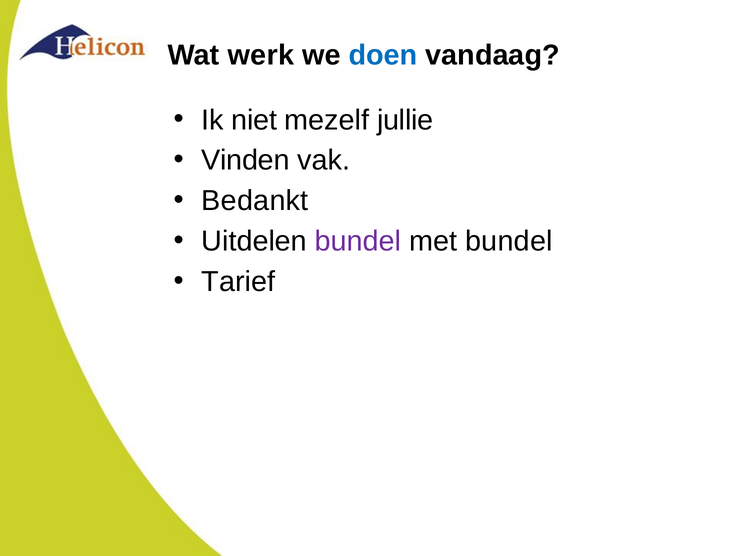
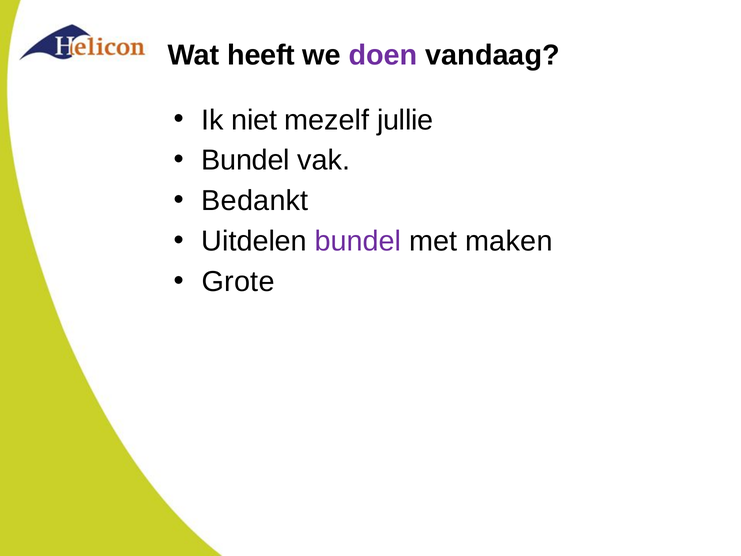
werk: werk -> heeft
doen colour: blue -> purple
Vinden at (246, 160): Vinden -> Bundel
met bundel: bundel -> maken
Tarief: Tarief -> Grote
